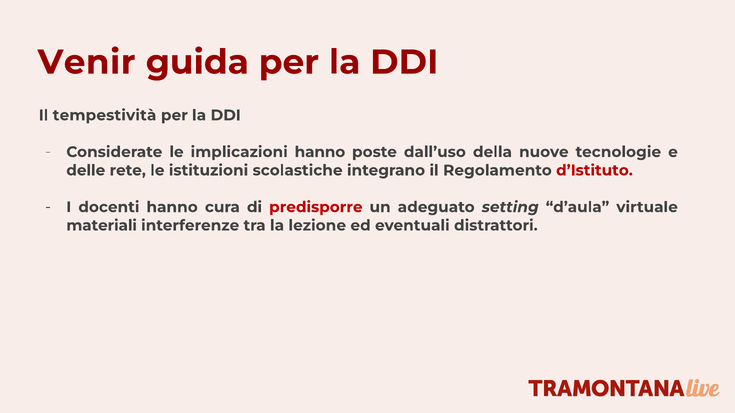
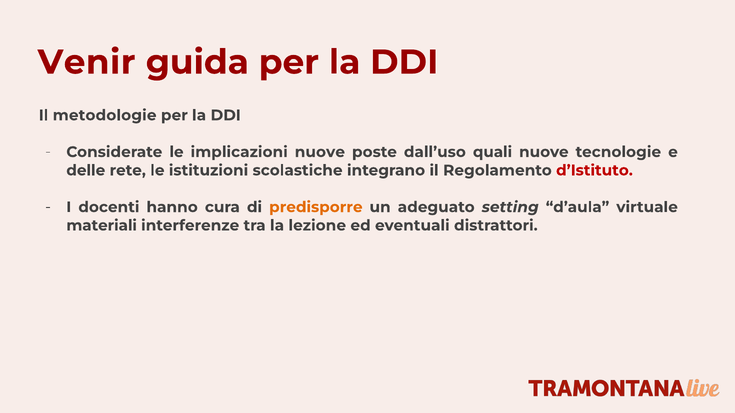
tempestività: tempestività -> metodologie
implicazioni hanno: hanno -> nuove
della: della -> quali
predisporre colour: red -> orange
